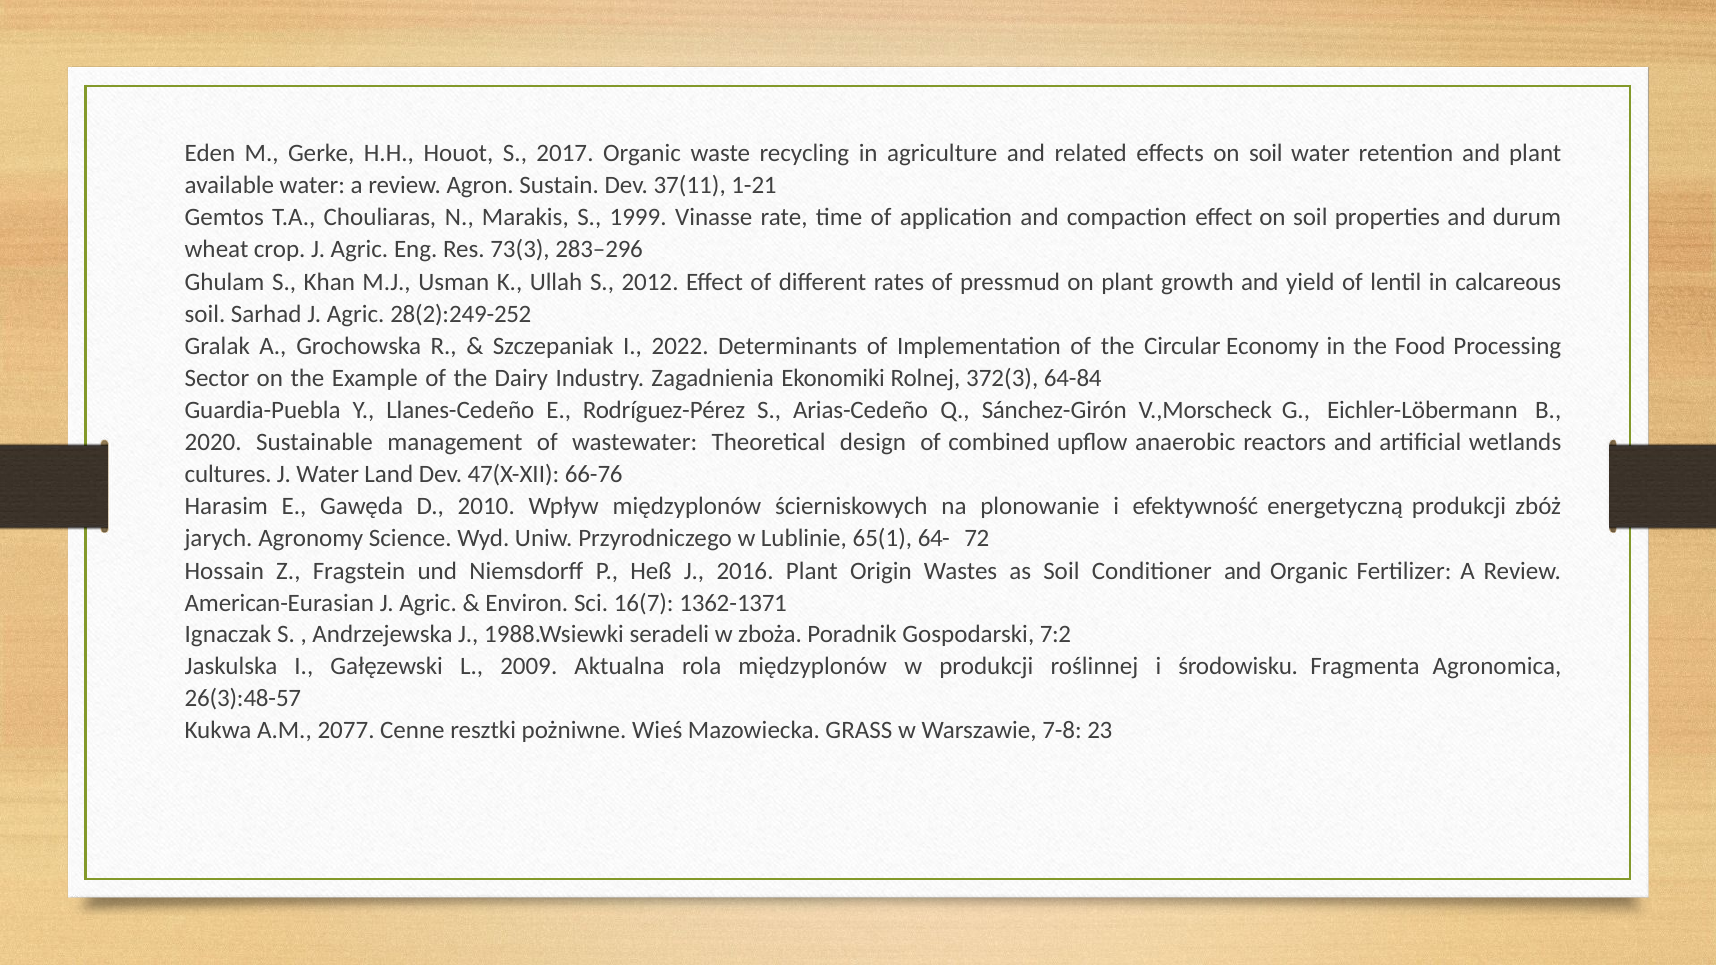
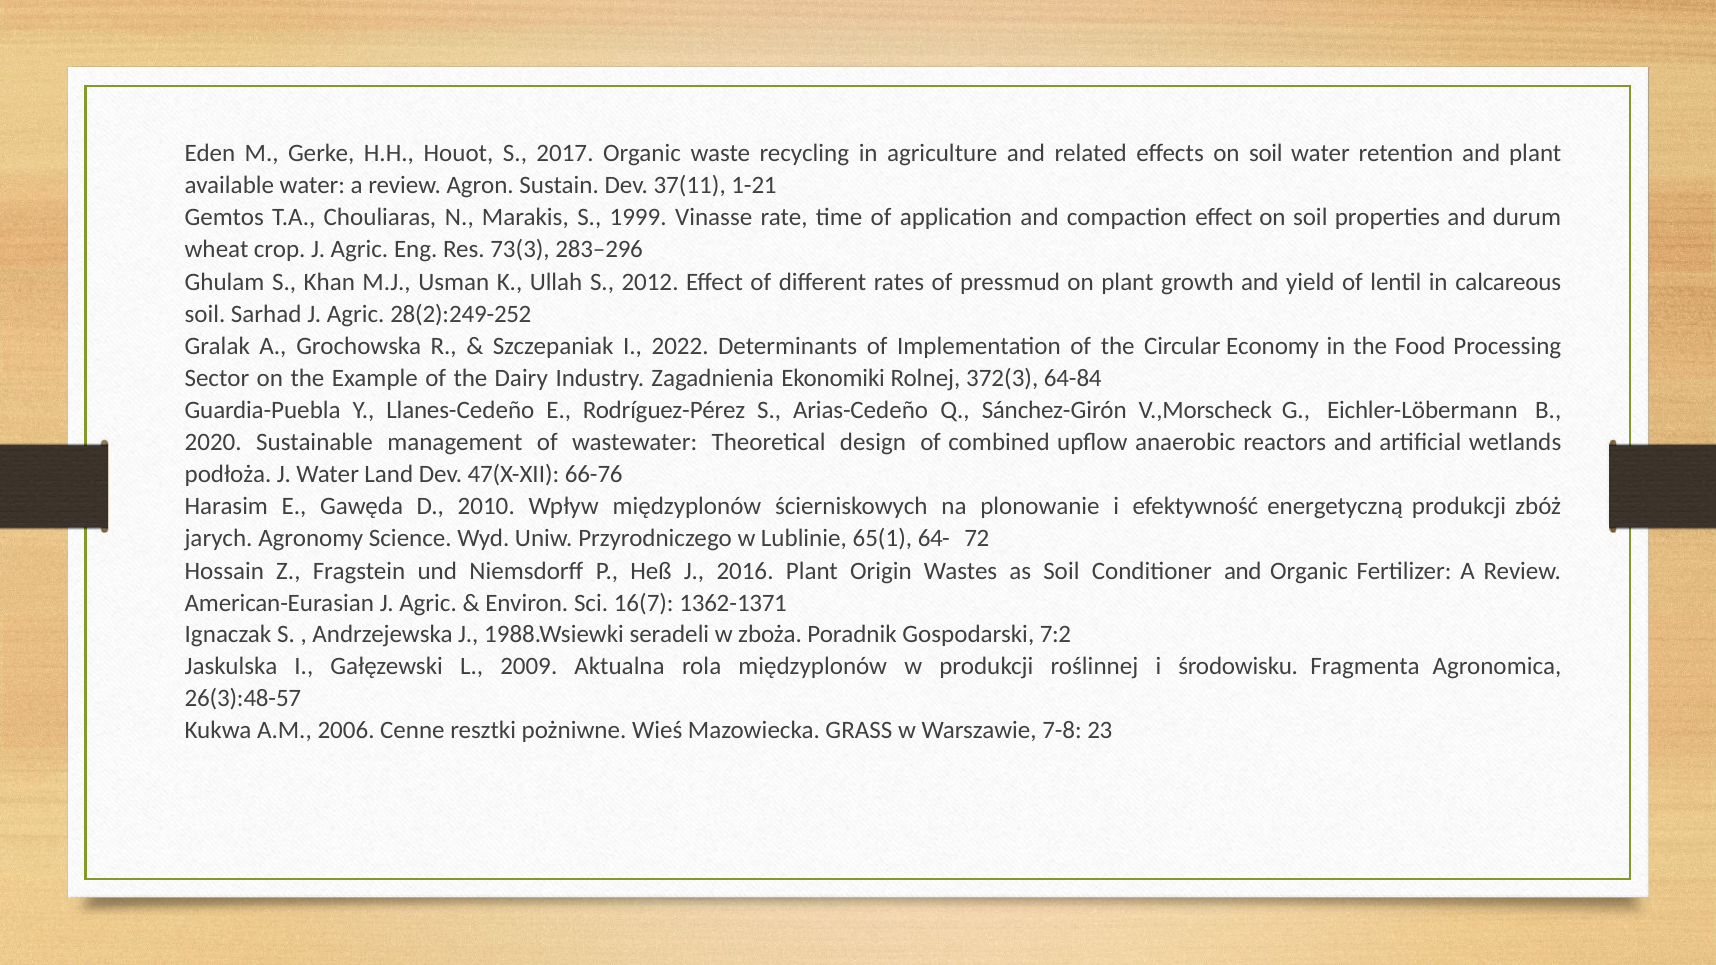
cultures: cultures -> podłoża
2077: 2077 -> 2006
